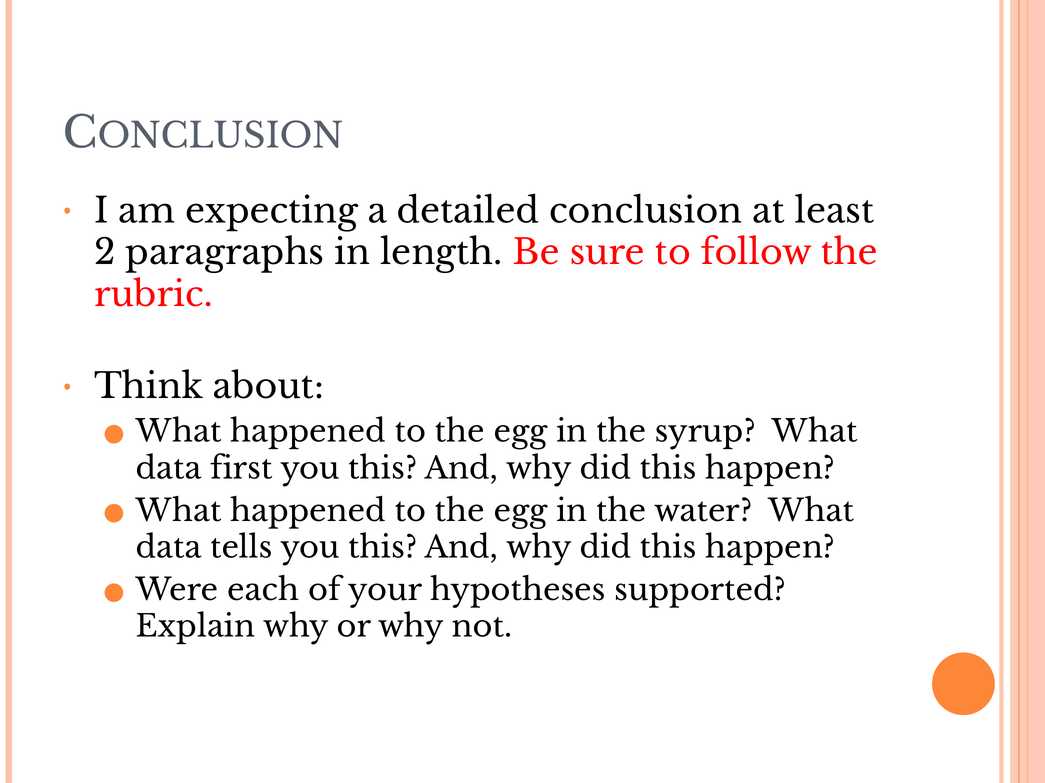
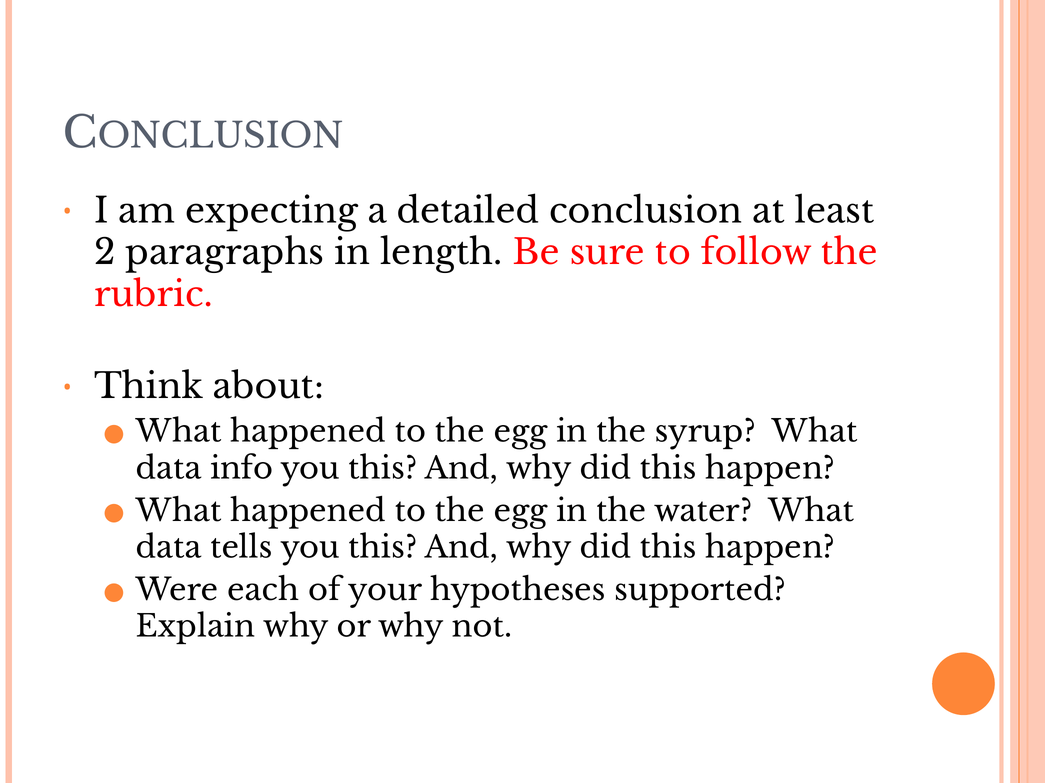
first: first -> info
